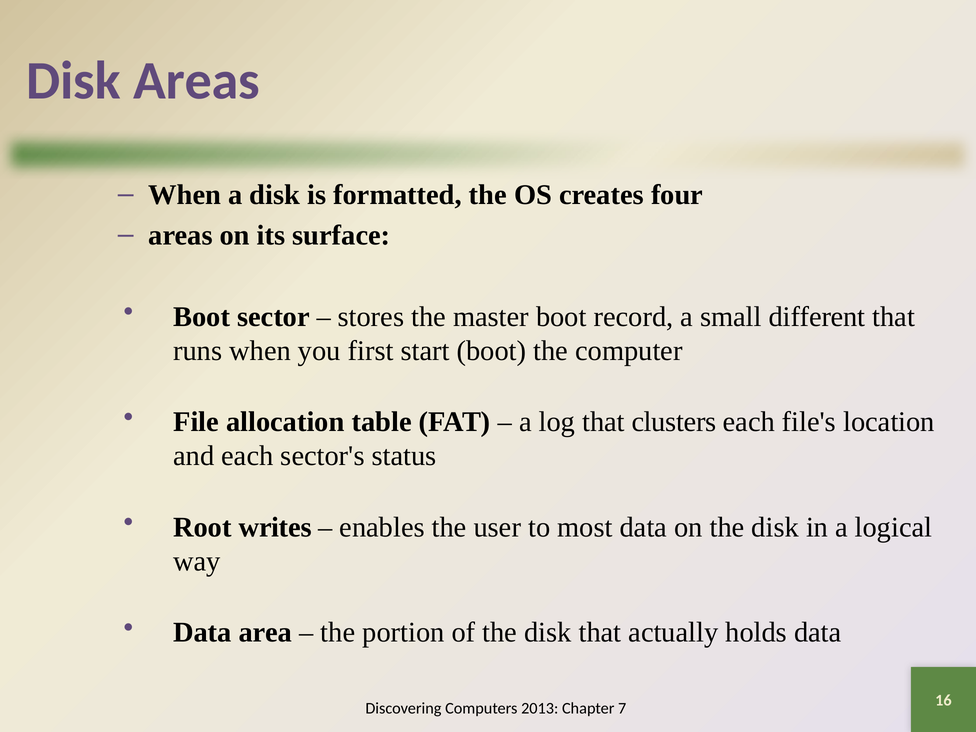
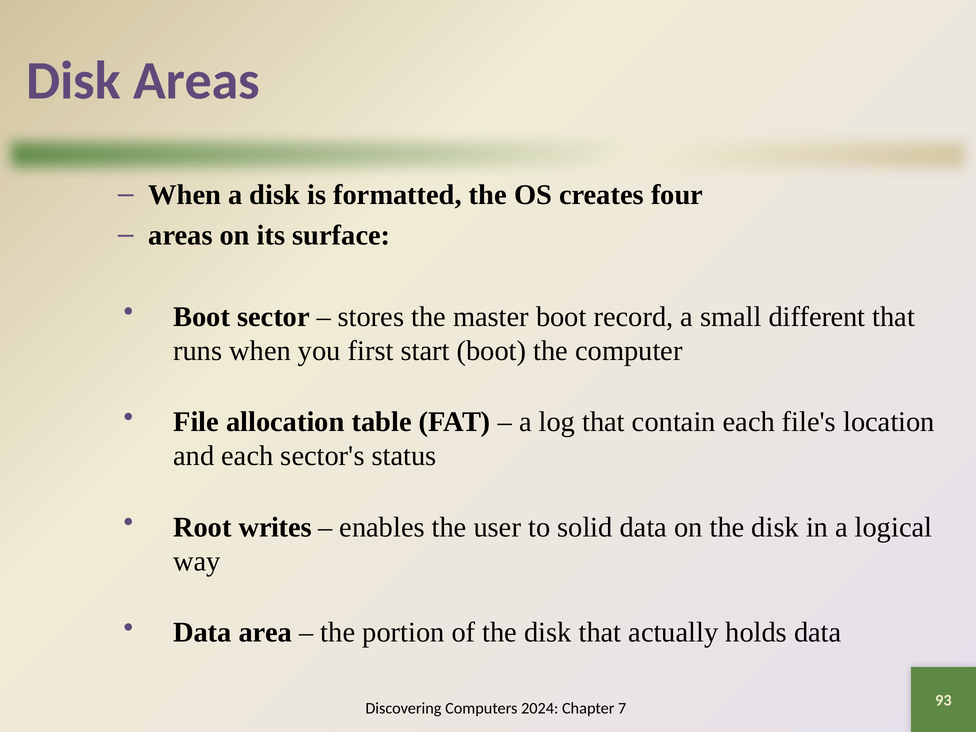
clusters: clusters -> contain
most: most -> solid
2013: 2013 -> 2024
16: 16 -> 93
